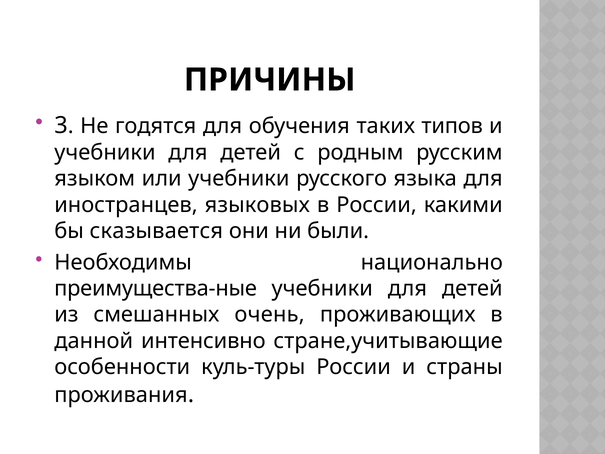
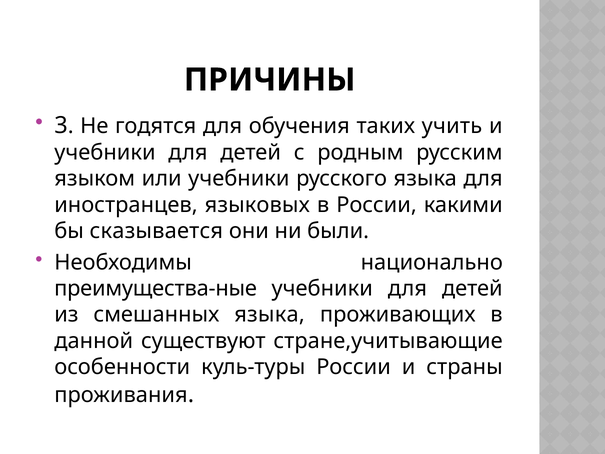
типов: типов -> учить
смешанных очень: очень -> языка
интенсивно: интенсивно -> существуют
